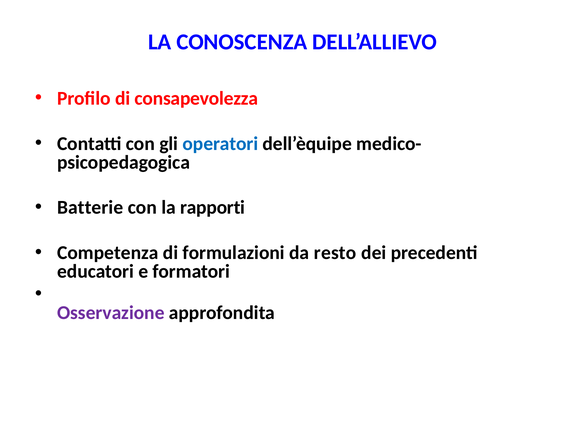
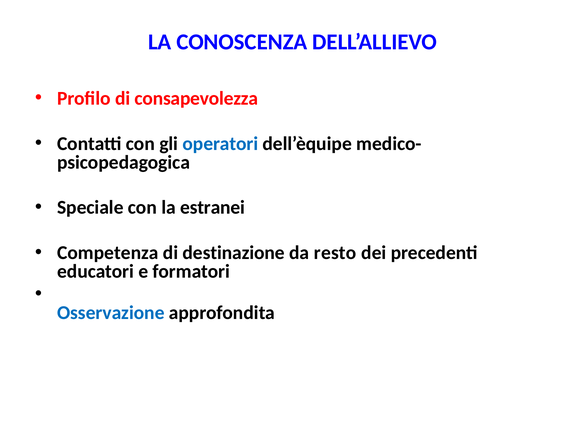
Batterie: Batterie -> Speciale
rapporti: rapporti -> estranei
formulazioni: formulazioni -> destinazione
Osservazione colour: purple -> blue
